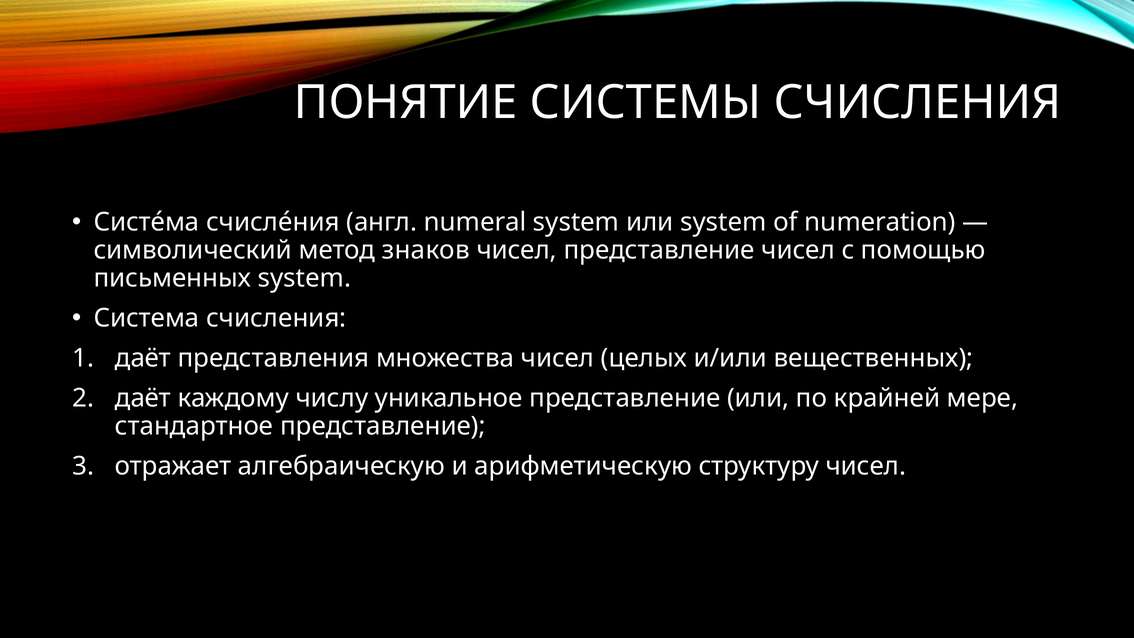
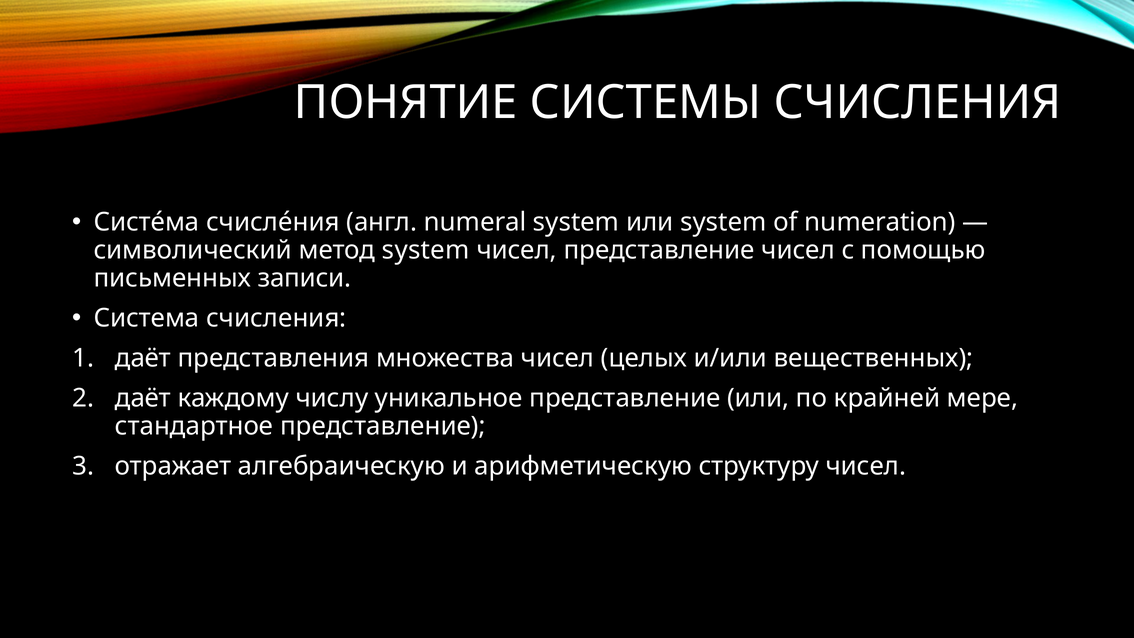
метод знаков: знаков -> system
письменных system: system -> записи
